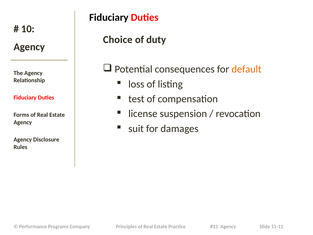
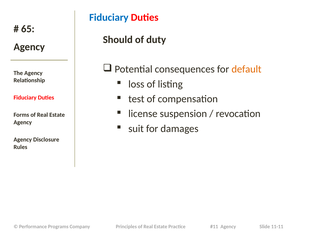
Fiduciary at (109, 17) colour: black -> blue
10: 10 -> 65
Choice: Choice -> Should
